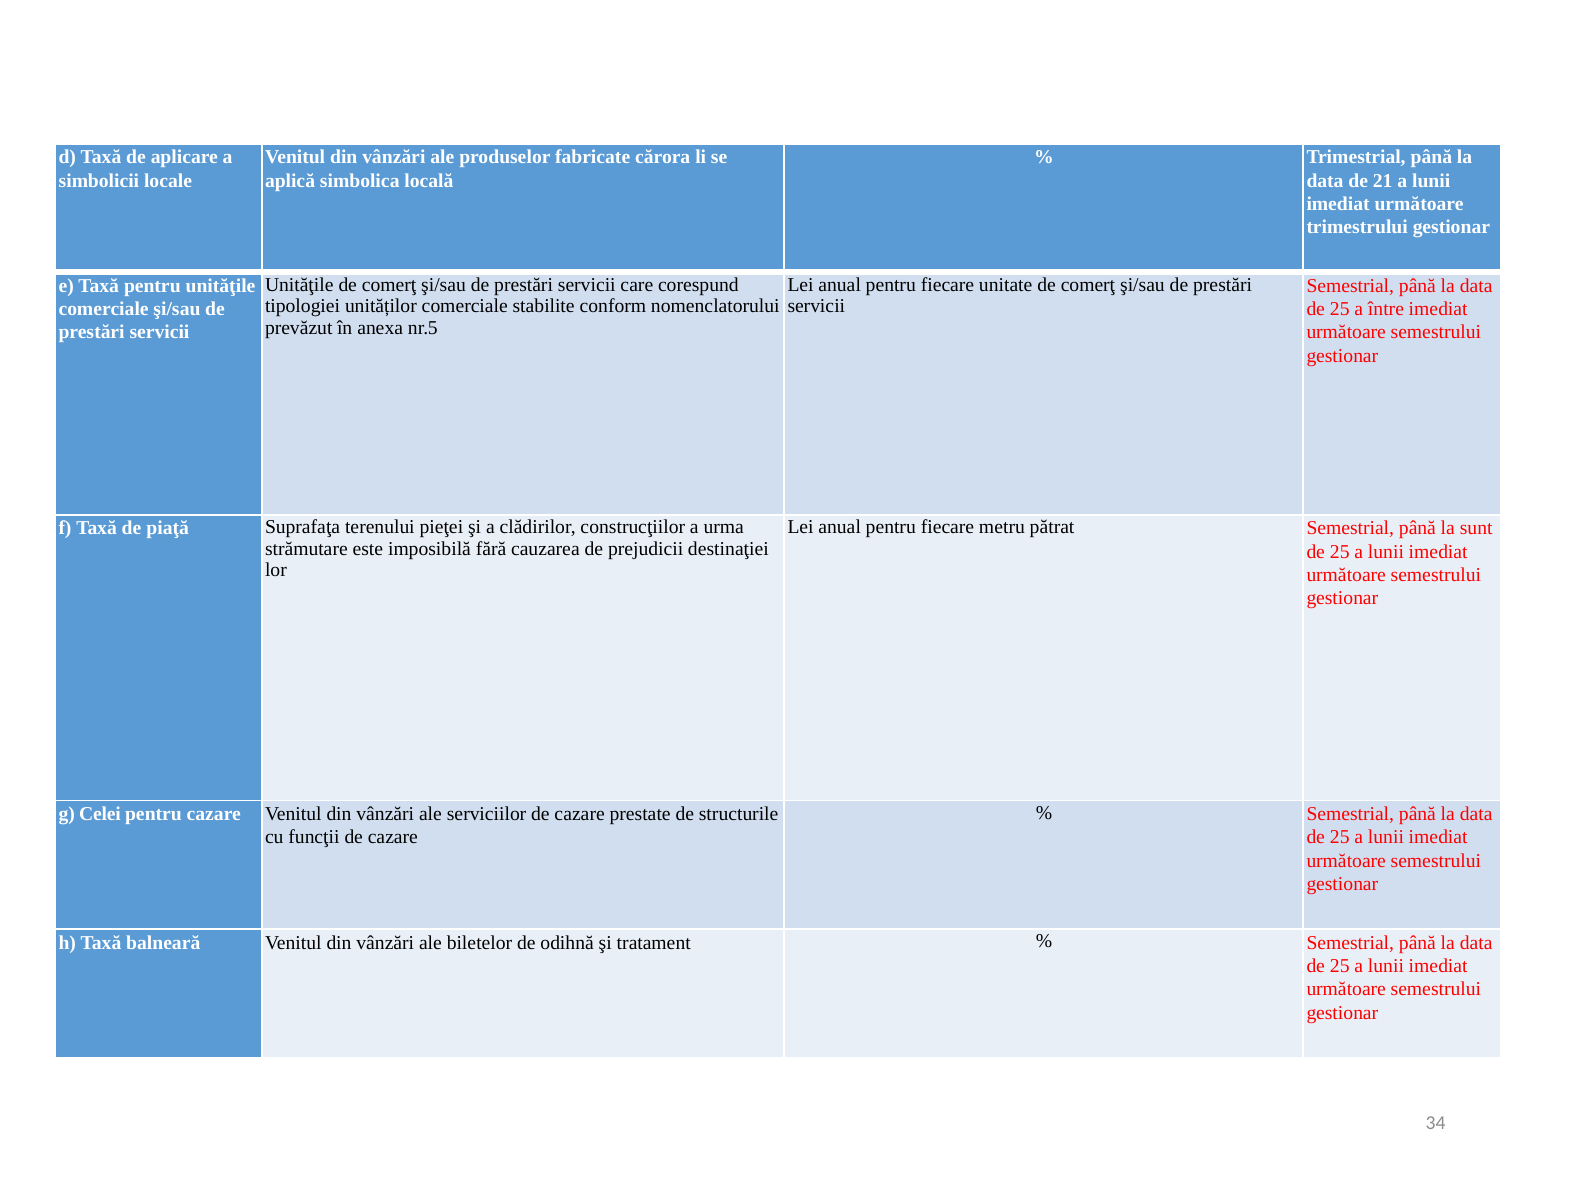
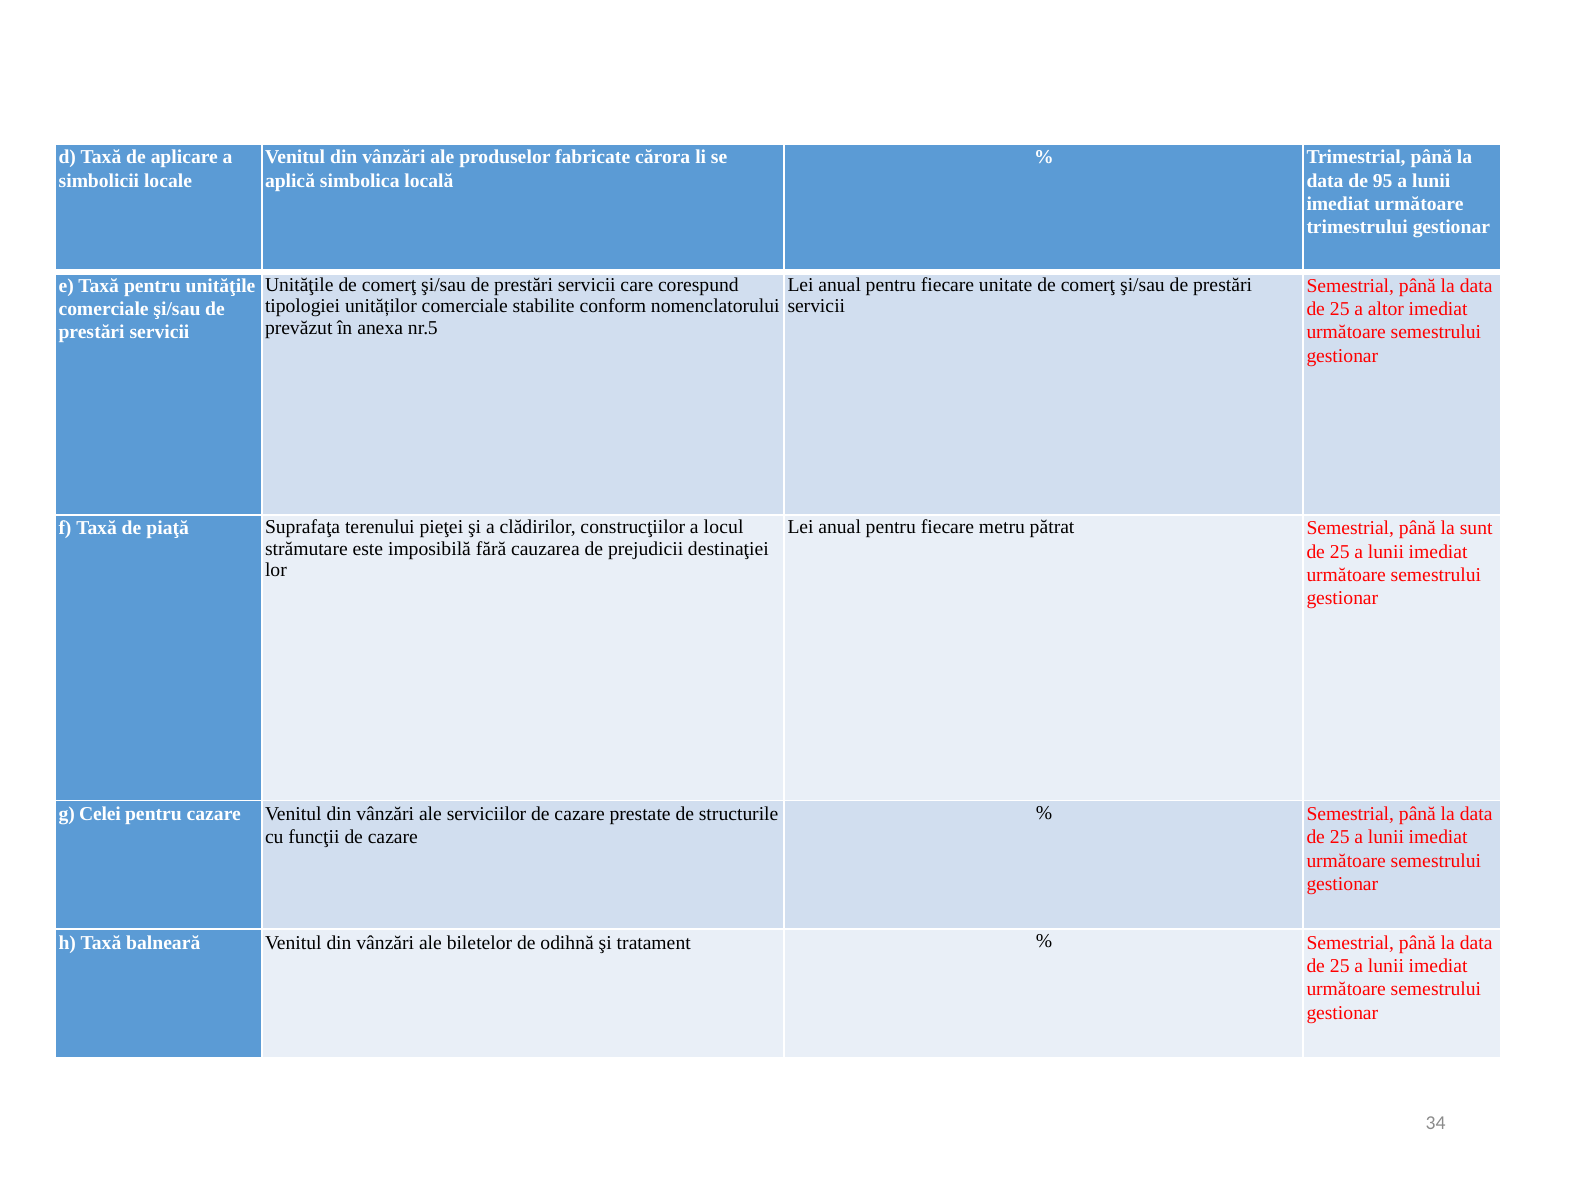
21: 21 -> 95
între: între -> altor
urma: urma -> locul
